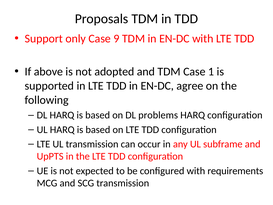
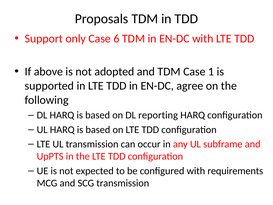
9: 9 -> 6
problems: problems -> reporting
